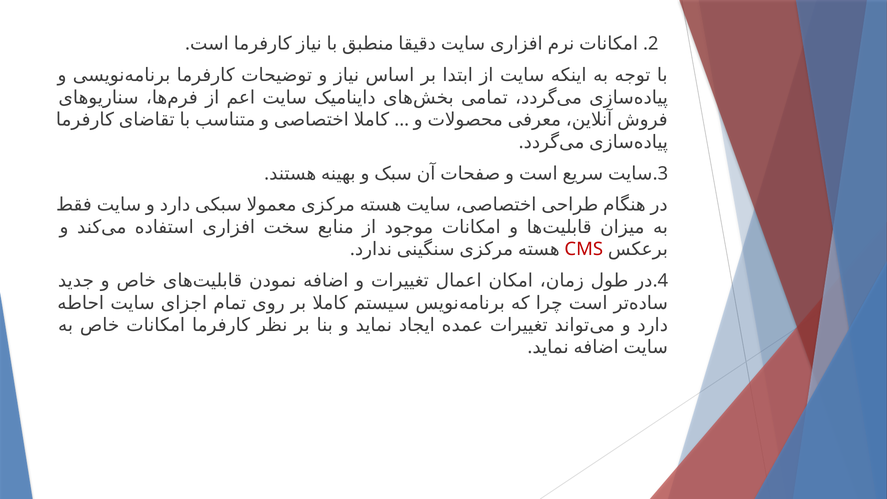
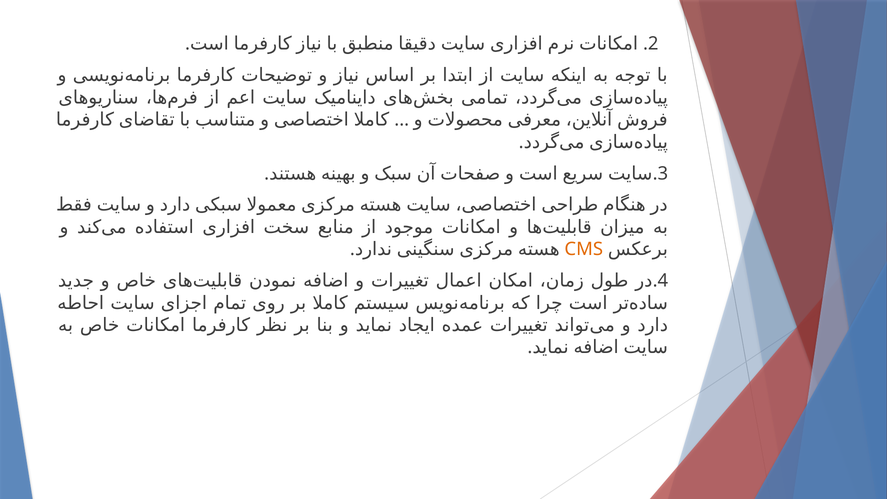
CMS colour: red -> orange
